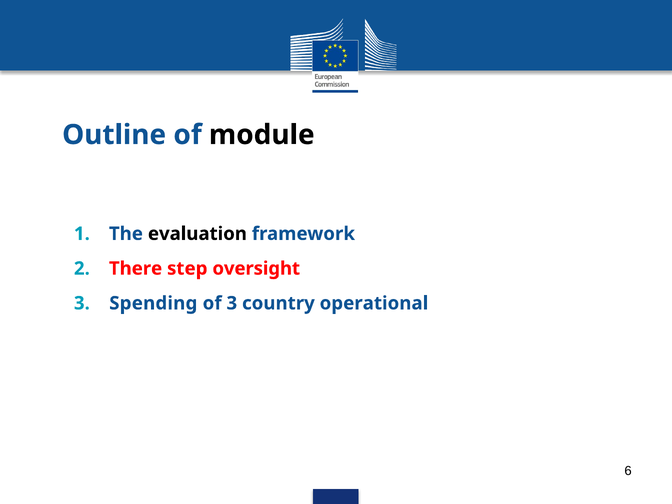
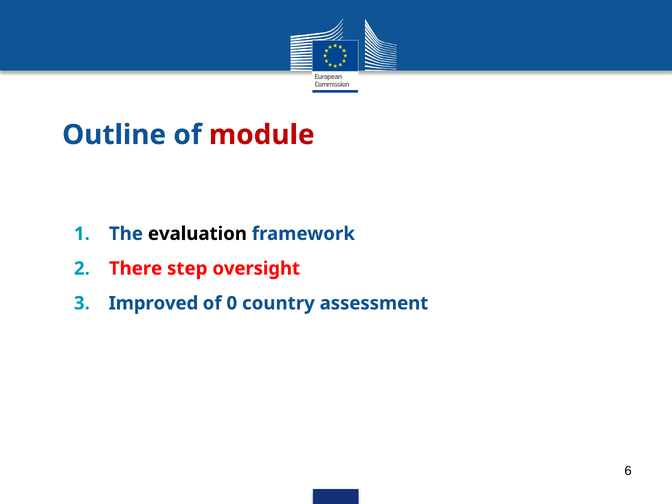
module colour: black -> red
Spending: Spending -> Improved
of 3: 3 -> 0
operational: operational -> assessment
